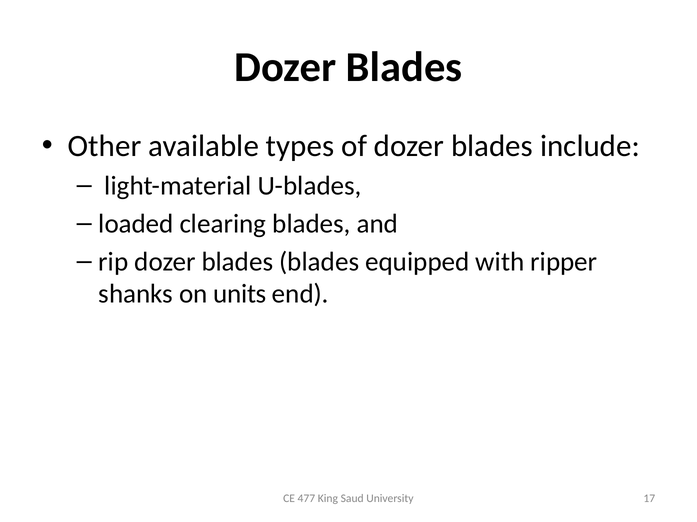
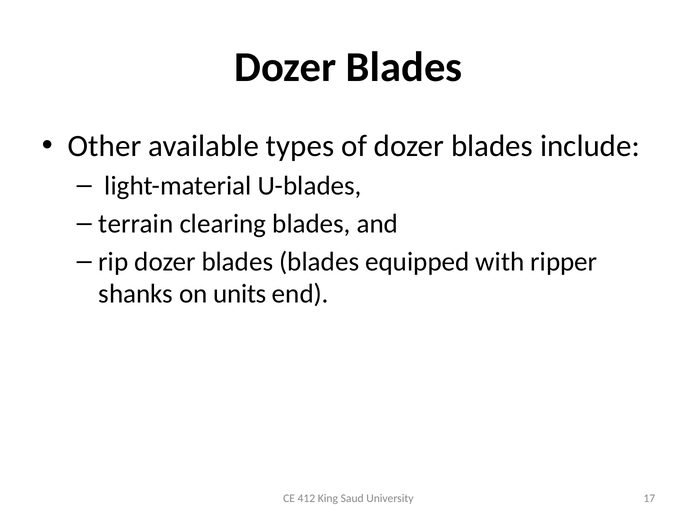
loaded: loaded -> terrain
477: 477 -> 412
